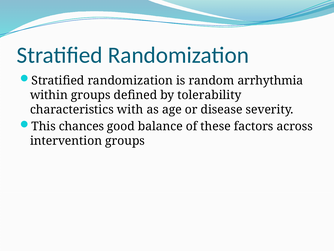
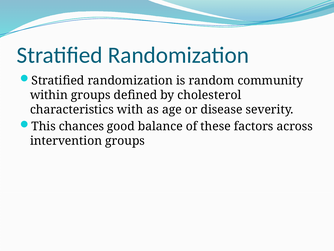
arrhythmia: arrhythmia -> community
tolerability: tolerability -> cholesterol
